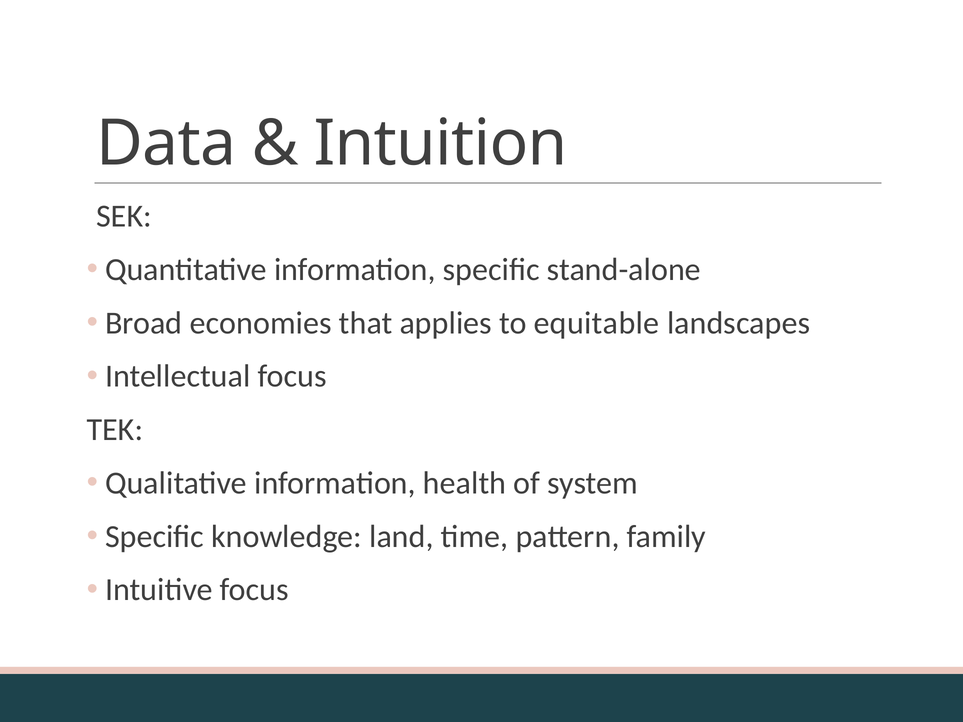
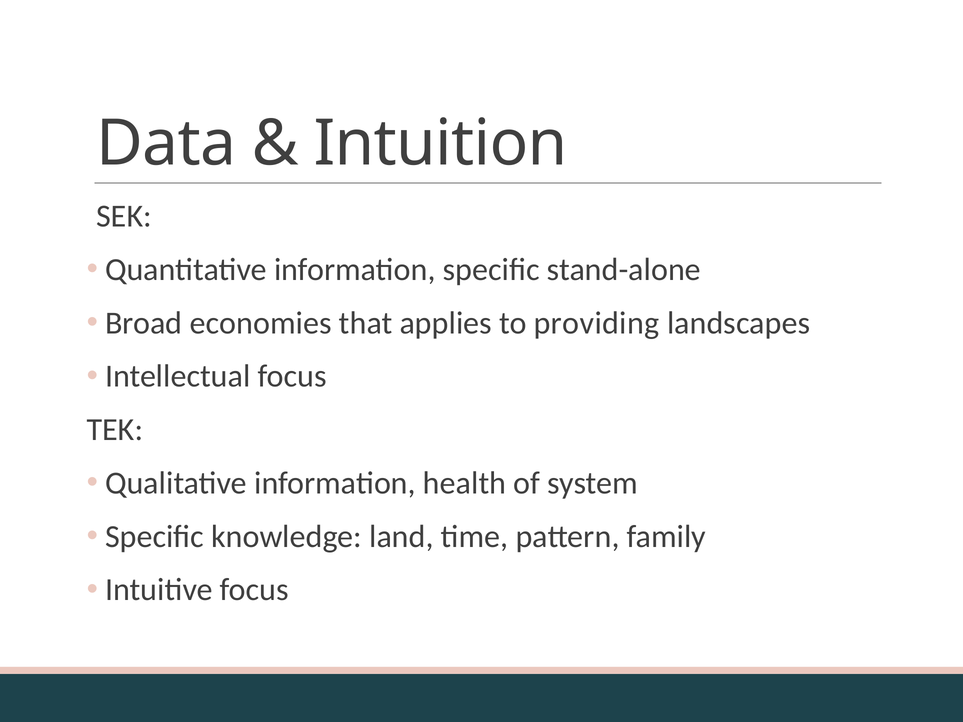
equitable: equitable -> providing
